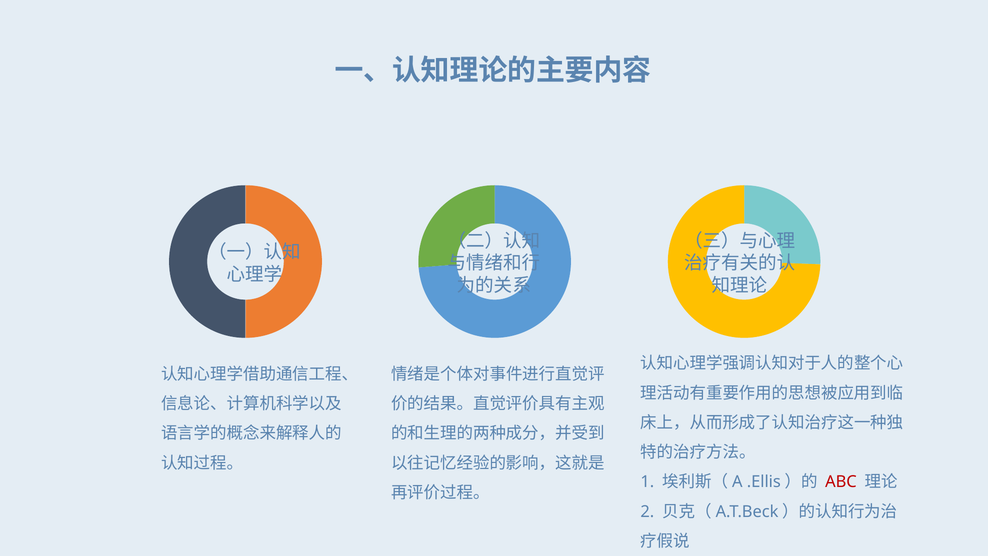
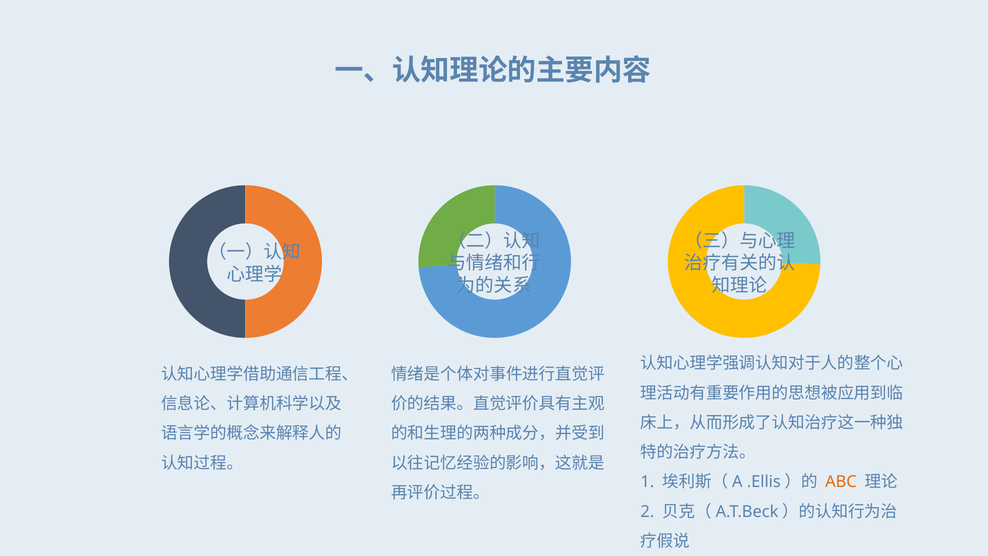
ABC colour: red -> orange
